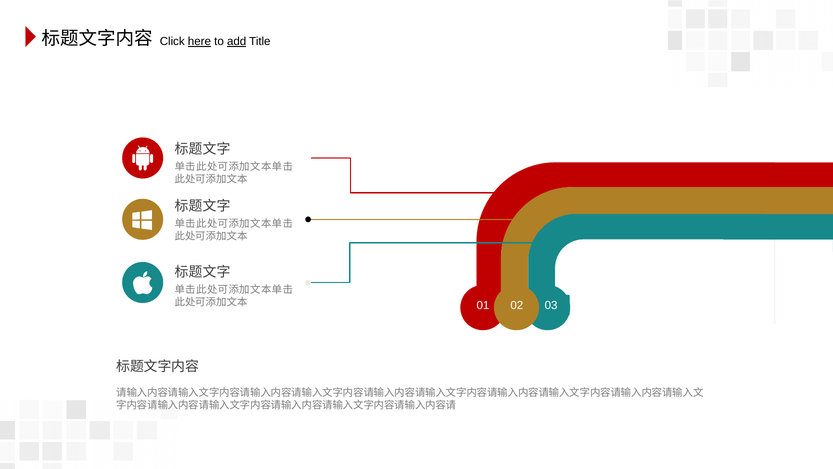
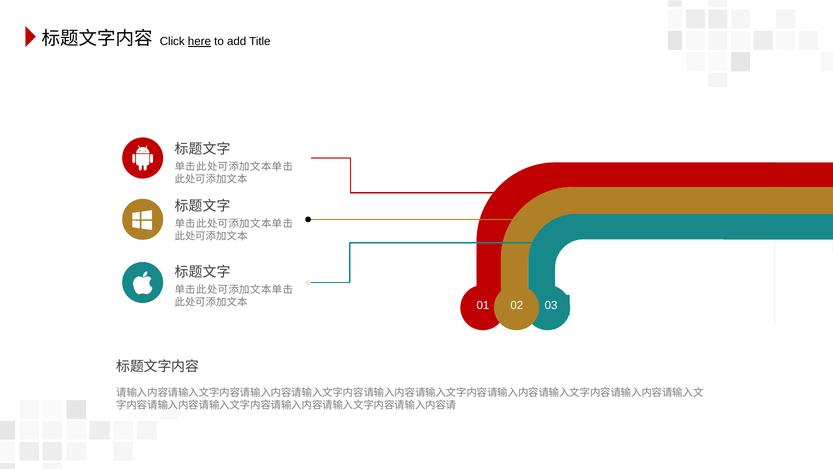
add underline: present -> none
